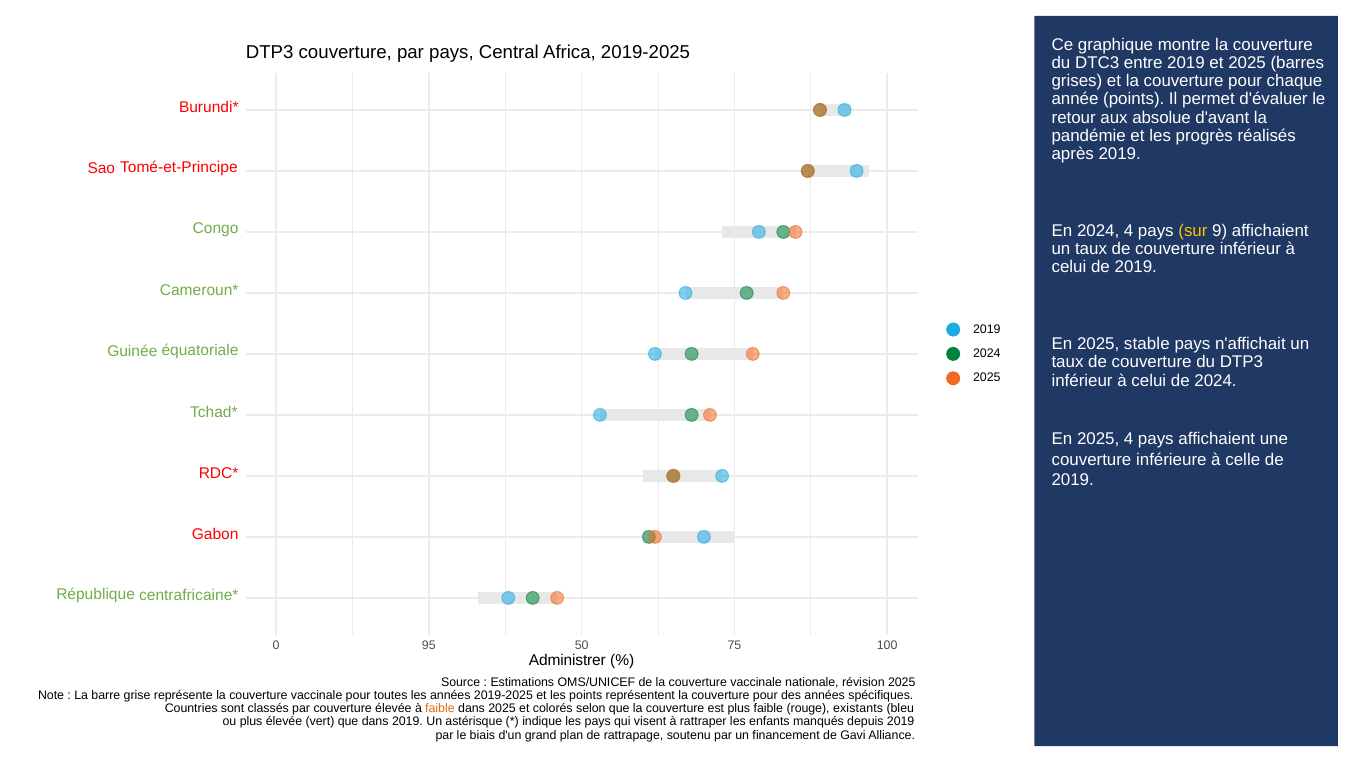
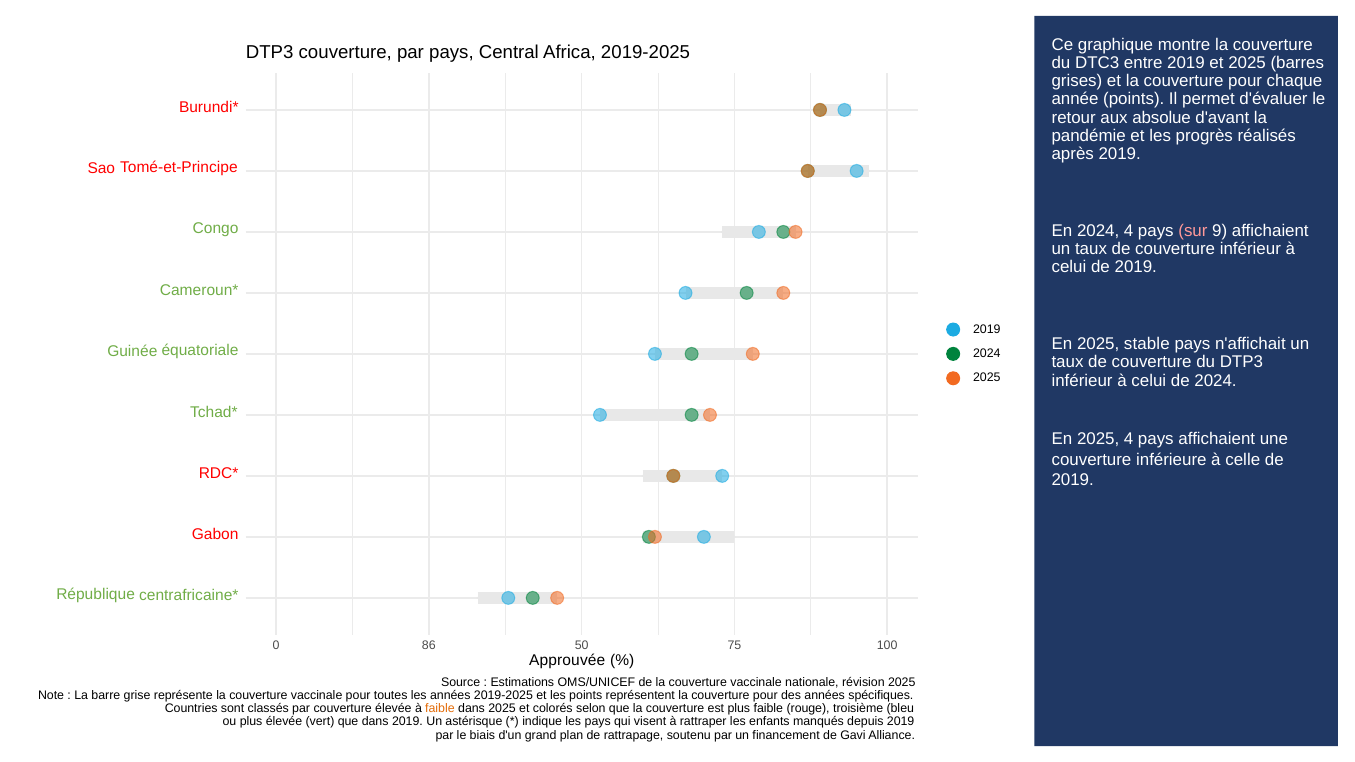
sur colour: yellow -> pink
95: 95 -> 86
Administrer: Administrer -> Approuvée
existants: existants -> troisième
